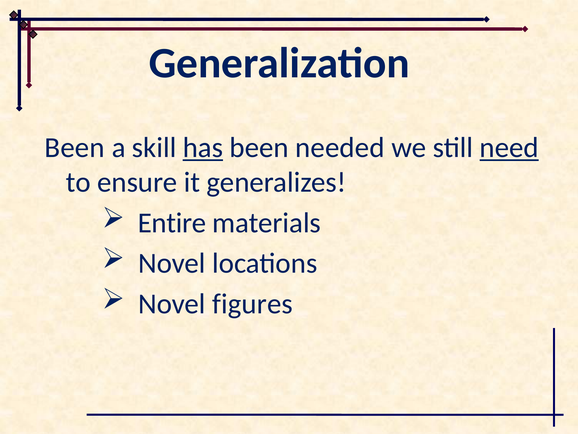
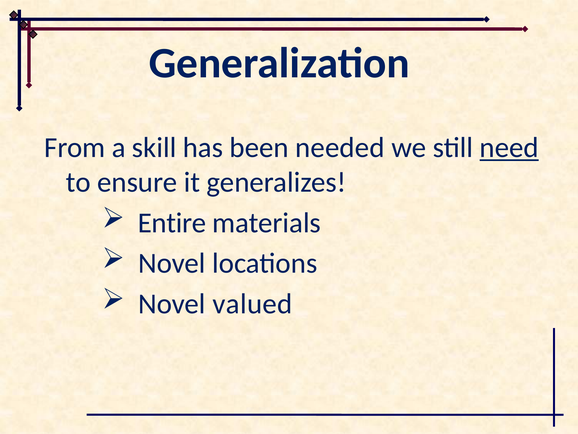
Been at (75, 147): Been -> From
has underline: present -> none
figures: figures -> valued
